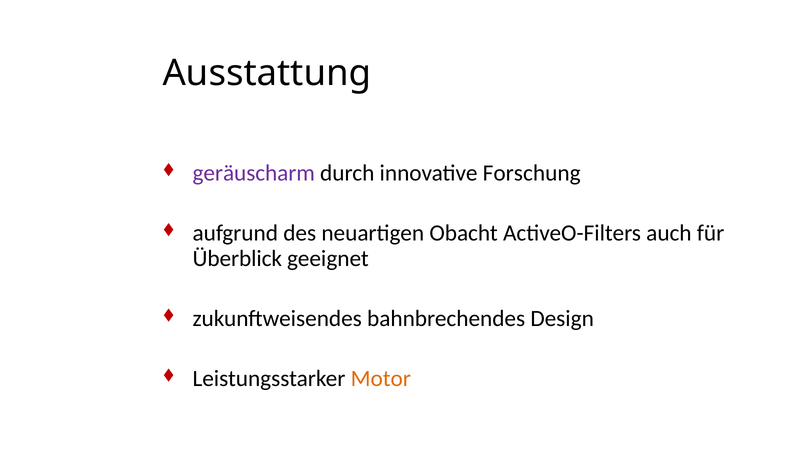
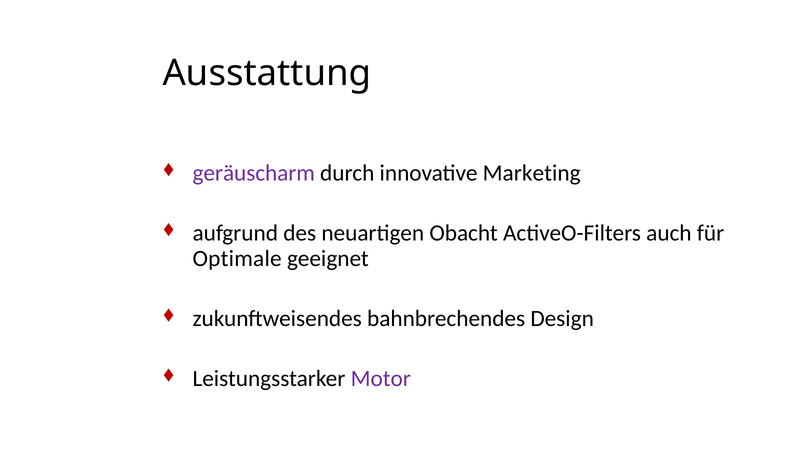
Forschung: Forschung -> Marketing
Überblick: Überblick -> Optimale
Motor colour: orange -> purple
